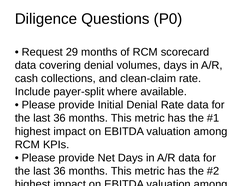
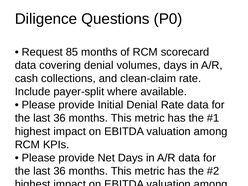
29: 29 -> 85
